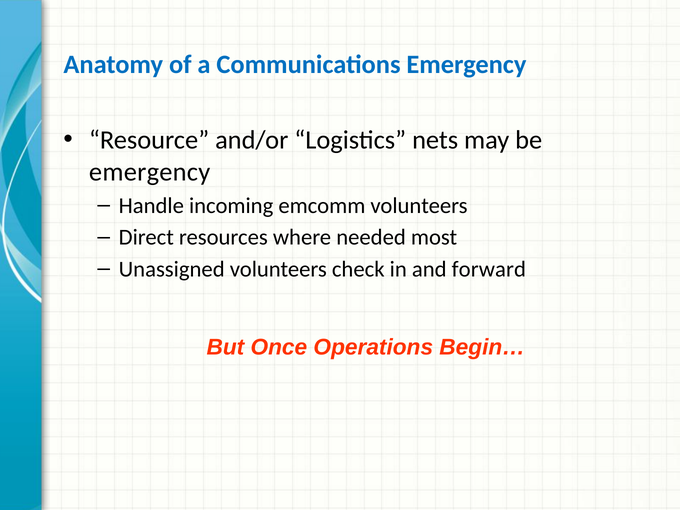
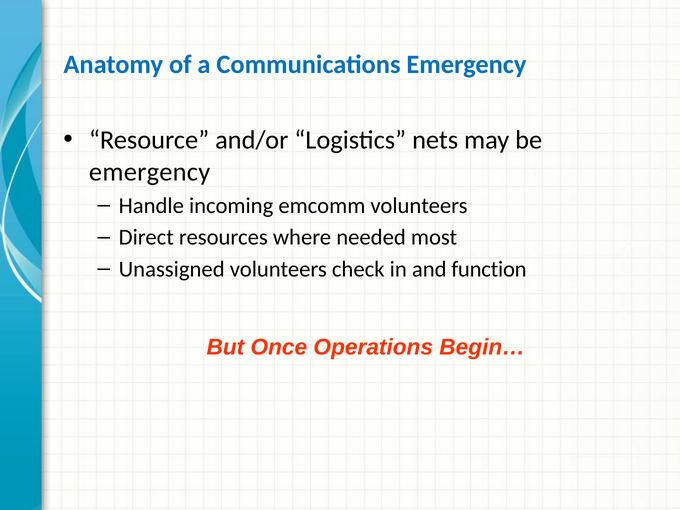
forward: forward -> function
